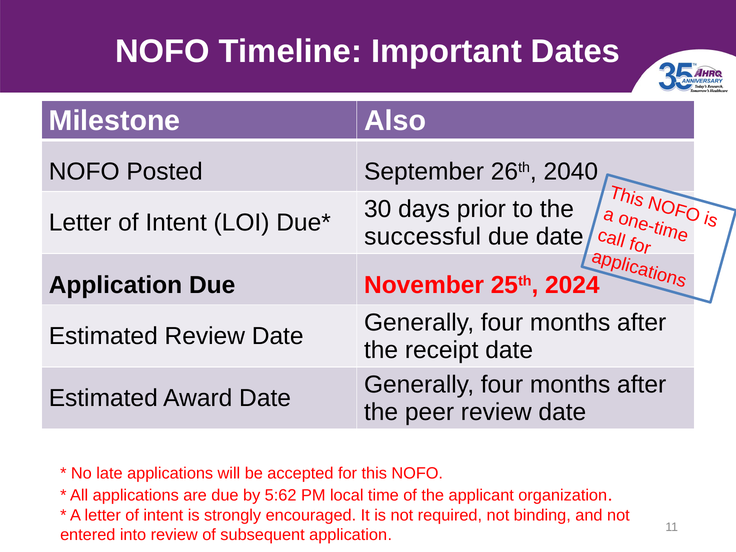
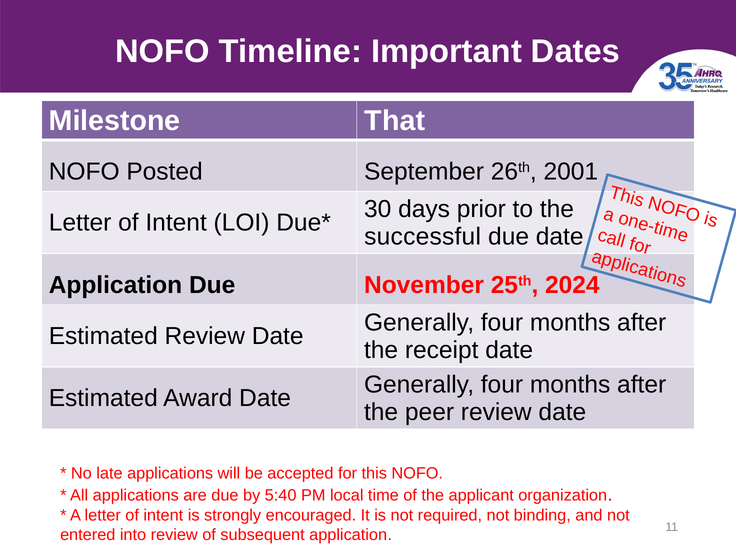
Also: Also -> That
2040: 2040 -> 2001
5:62: 5:62 -> 5:40
